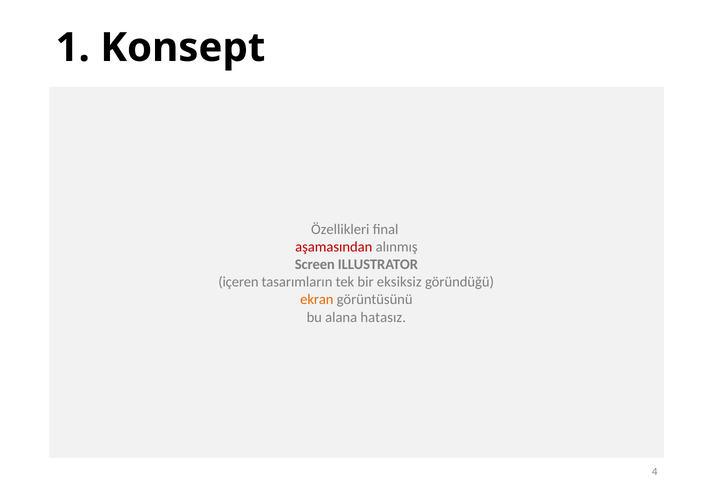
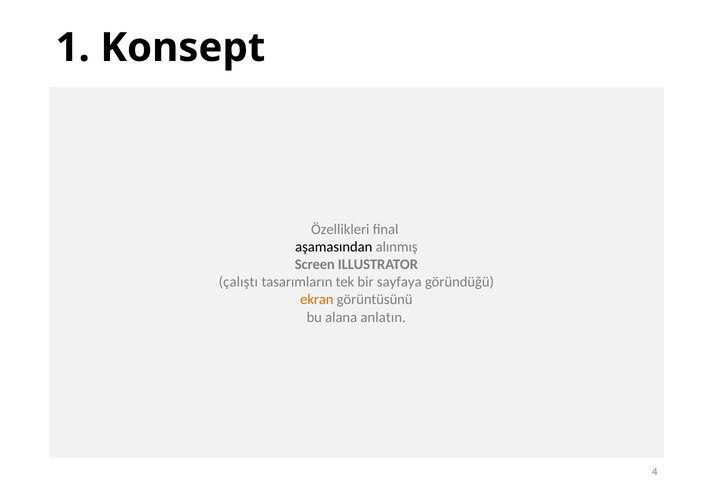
aşamasından colour: red -> black
içeren: içeren -> çalıştı
eksiksiz: eksiksiz -> sayfaya
hatasız: hatasız -> anlatın
